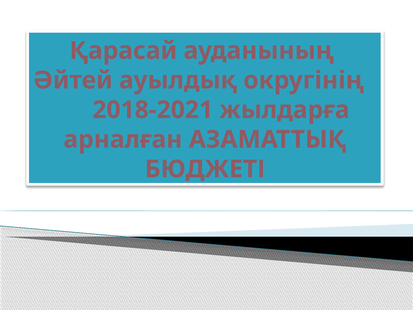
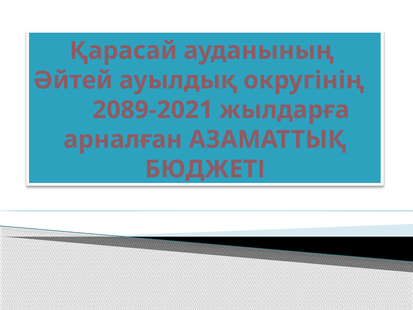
2018-2021: 2018-2021 -> 2089-2021
